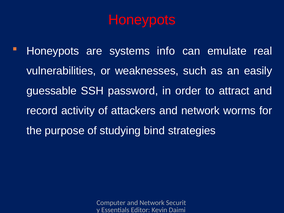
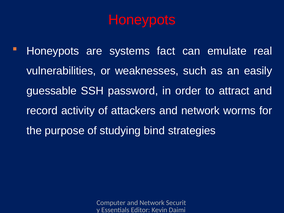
info: info -> fact
